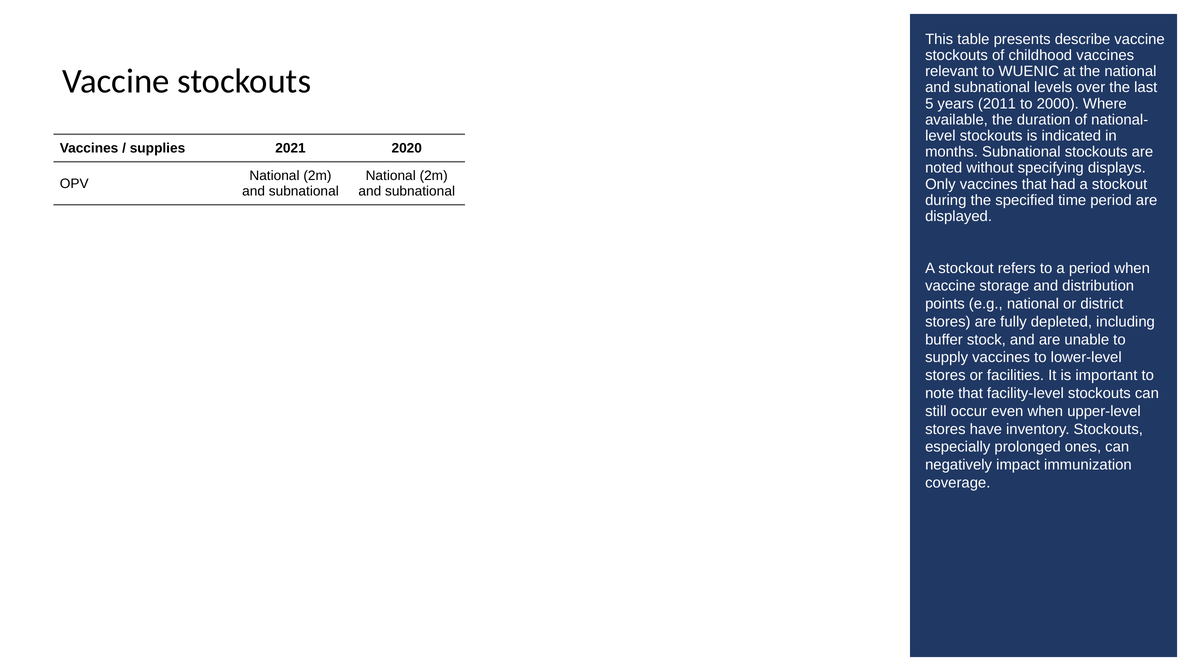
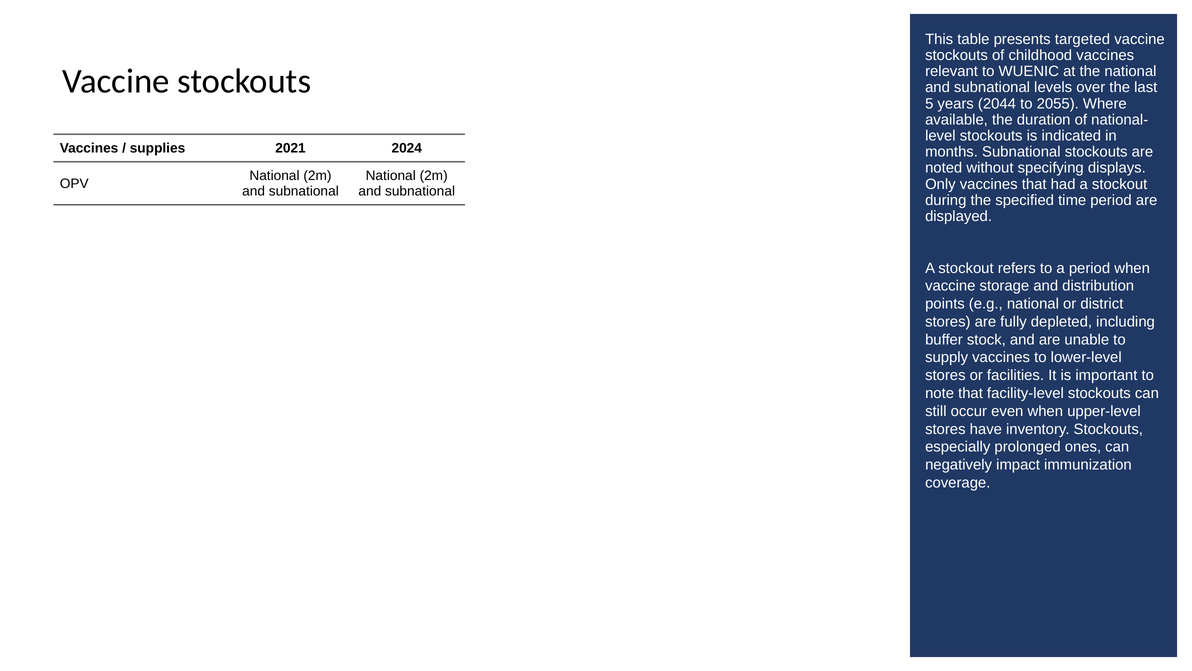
describe: describe -> targeted
2011: 2011 -> 2044
2000: 2000 -> 2055
2020: 2020 -> 2024
